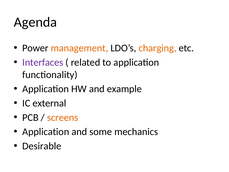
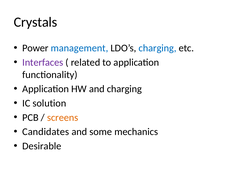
Agenda: Agenda -> Crystals
management colour: orange -> blue
charging at (158, 48) colour: orange -> blue
and example: example -> charging
external: external -> solution
Application at (46, 132): Application -> Candidates
